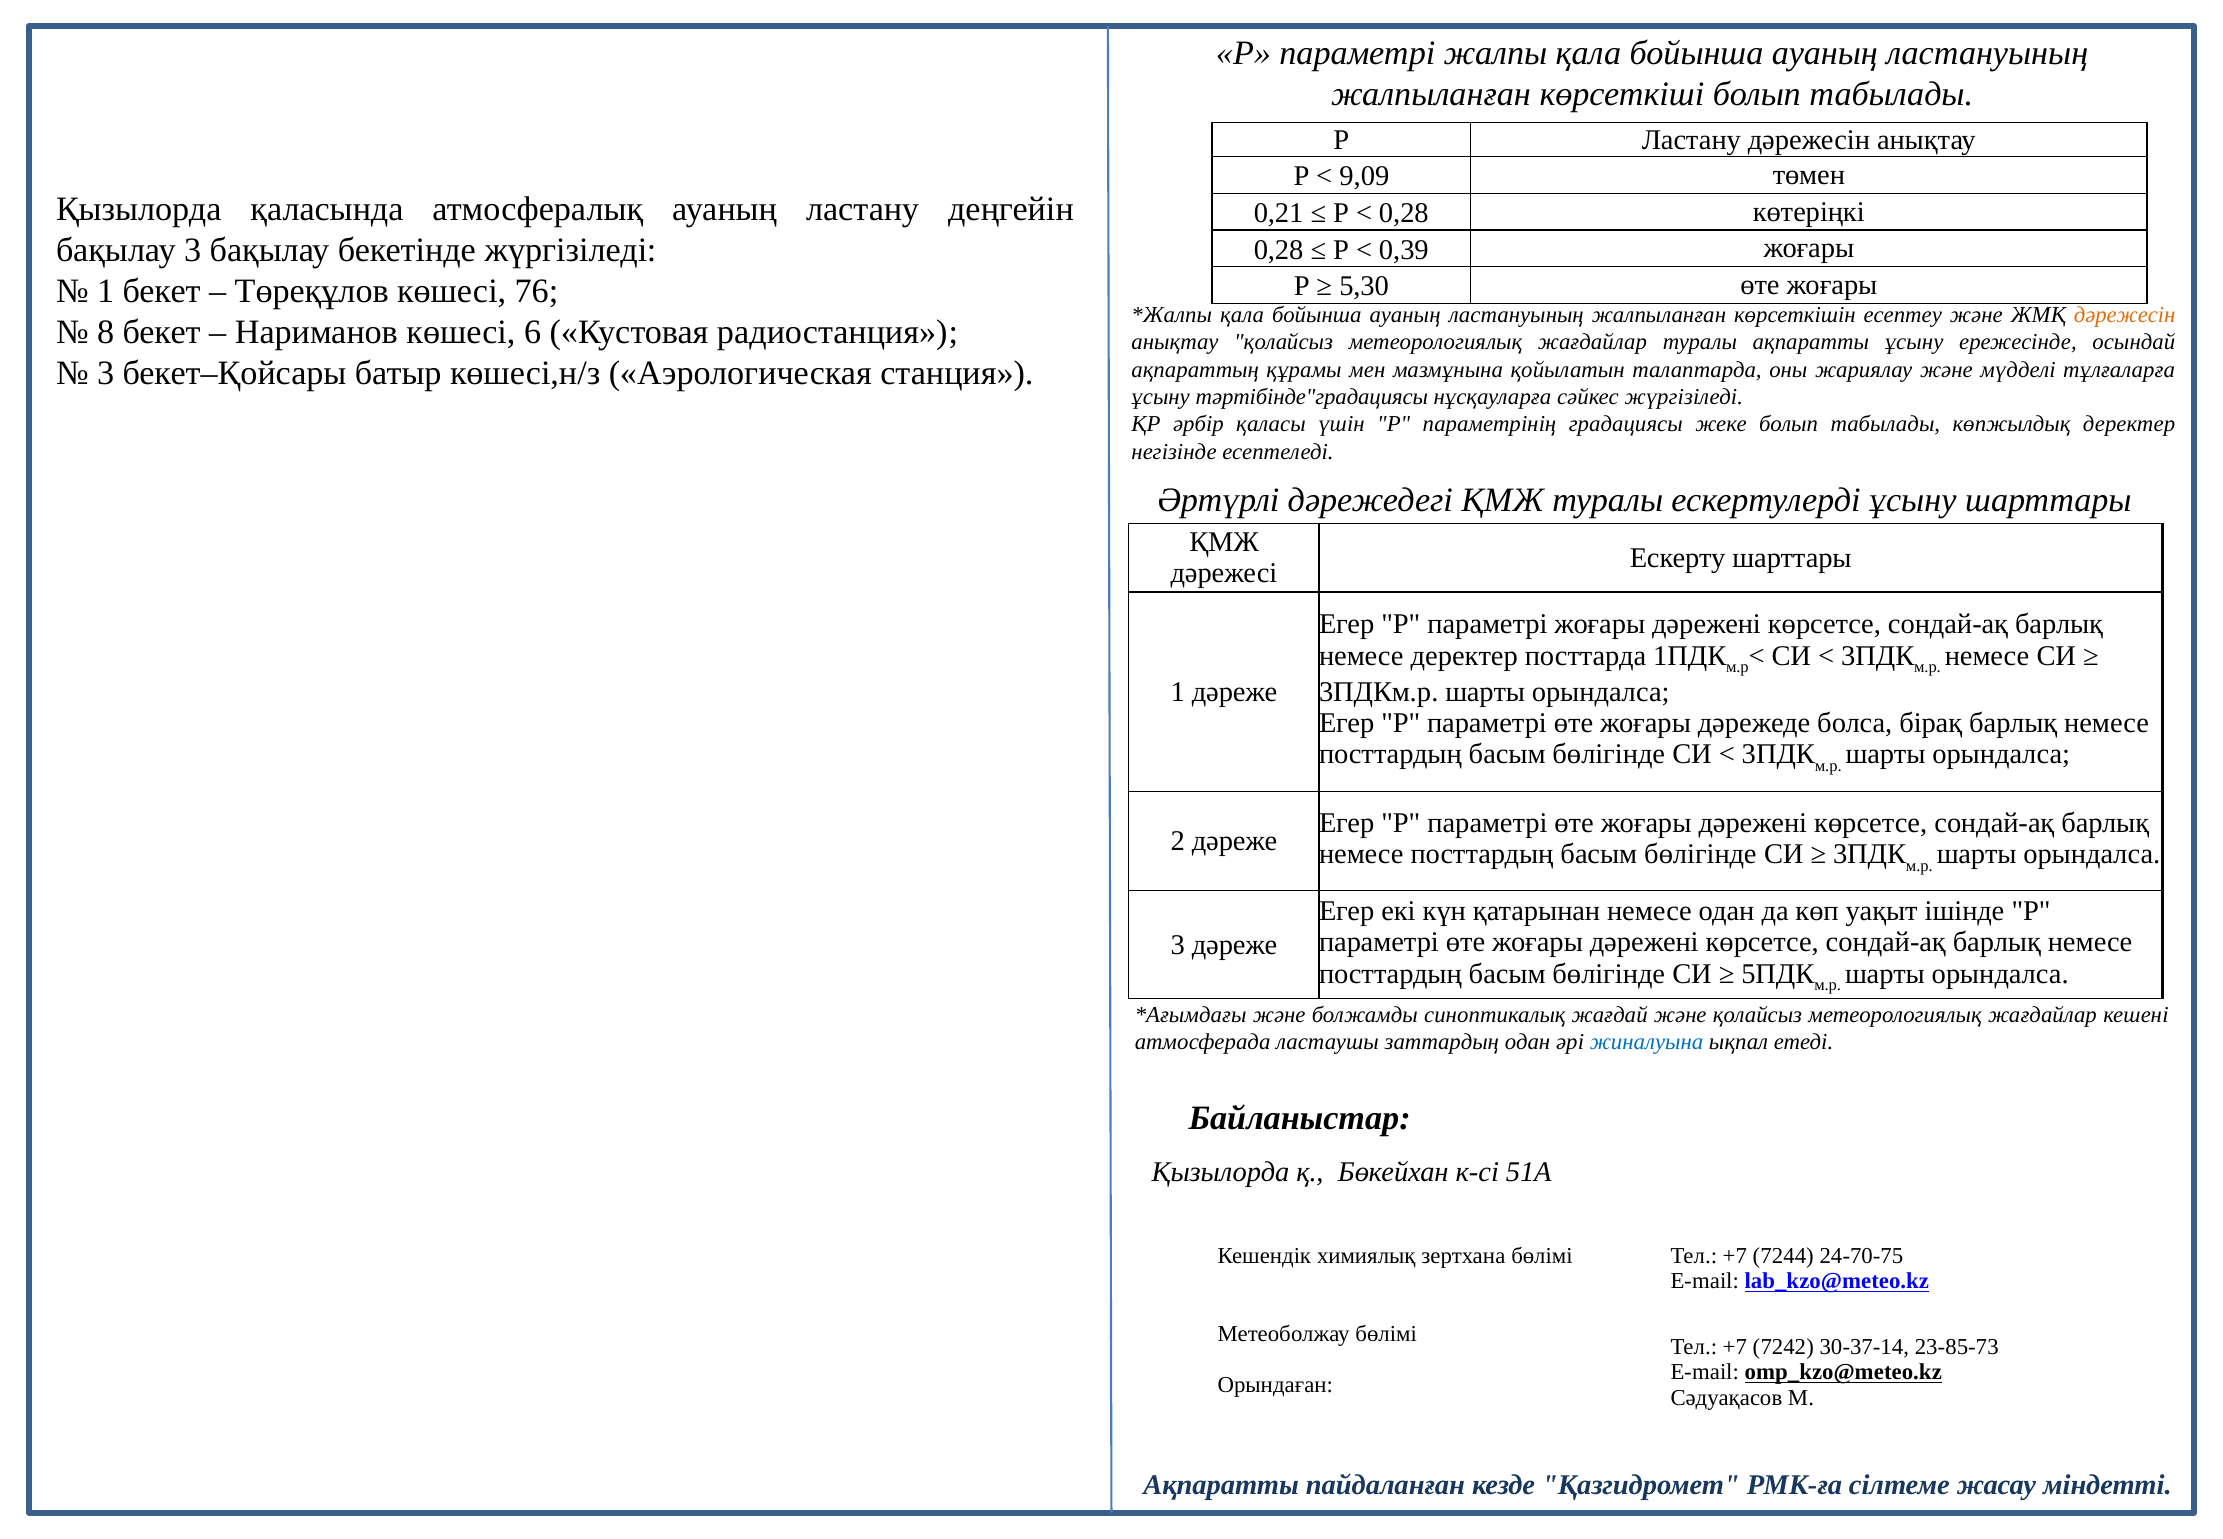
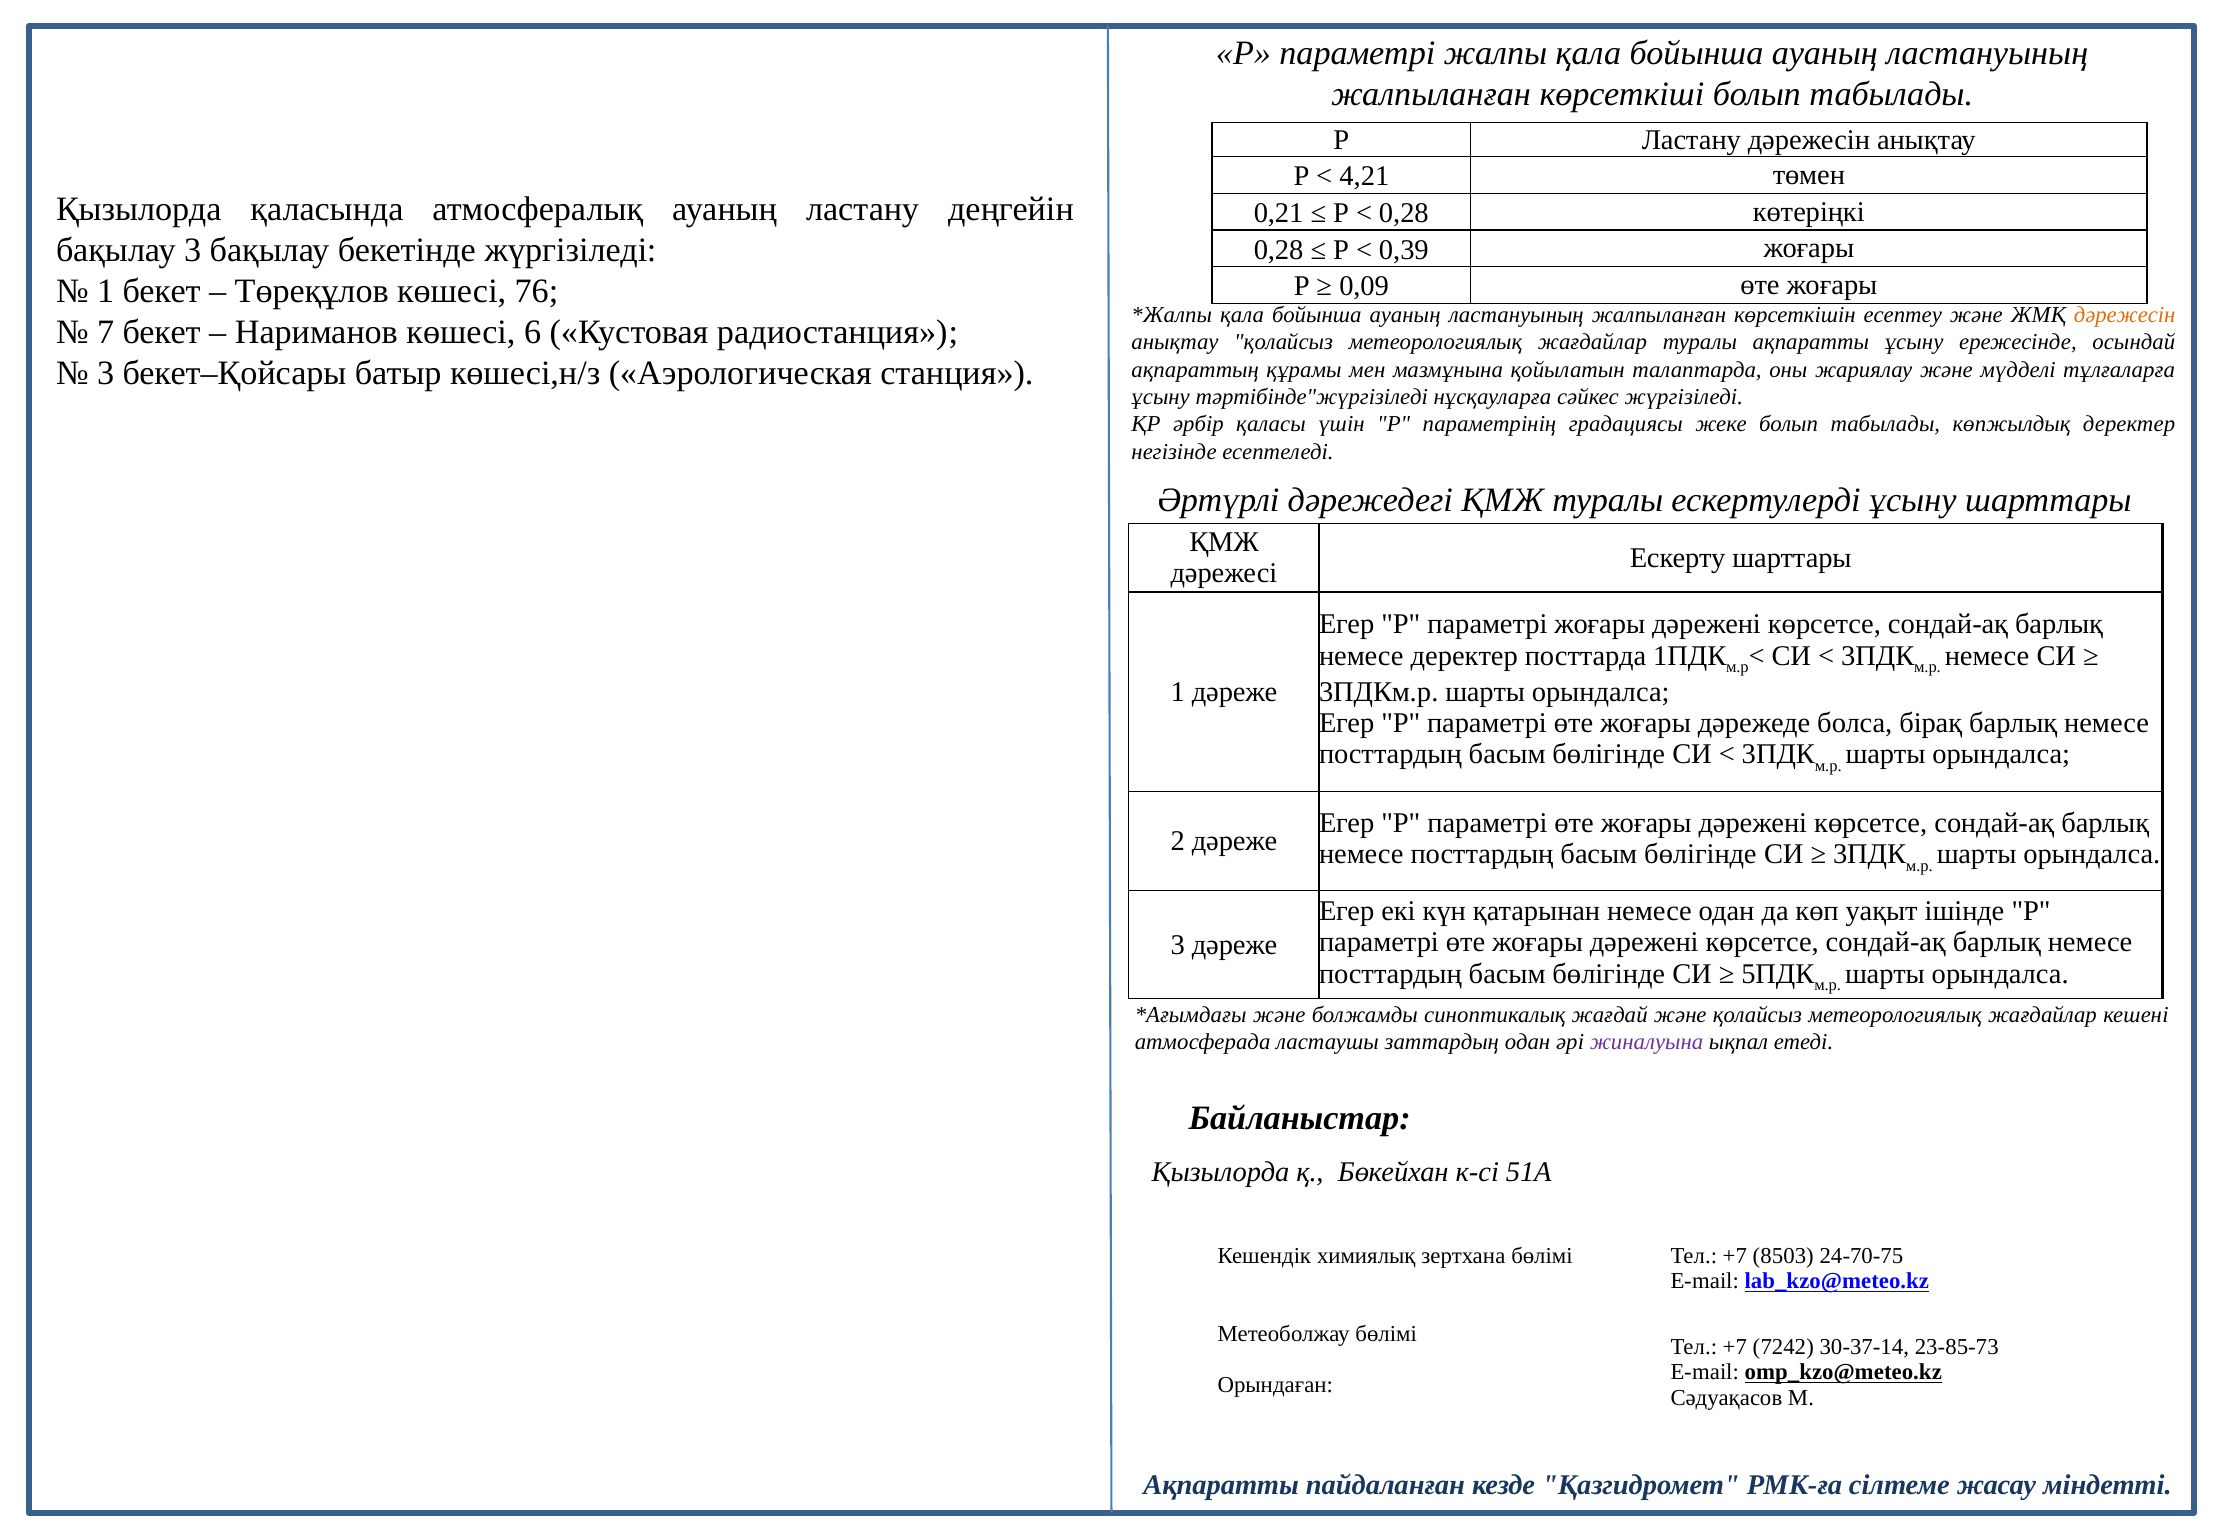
9,09: 9,09 -> 4,21
5,30: 5,30 -> 0,09
8: 8 -> 7
тәртібінде"градациясы: тәртібінде"градациясы -> тәртібінде"жүргізіледі
жиналуына colour: blue -> purple
7244: 7244 -> 8503
